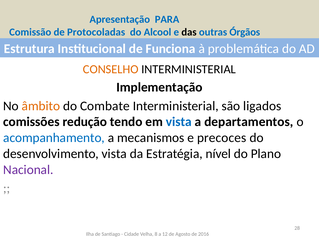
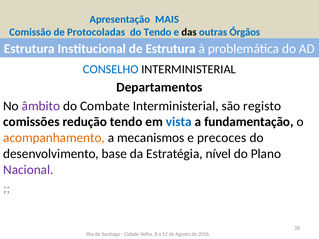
PARA: PARA -> MAIS
do Alcool: Alcool -> Tendo
de Funciona: Funciona -> Estrutura
CONSELHO colour: orange -> blue
Implementação: Implementação -> Departamentos
âmbito colour: orange -> purple
ligados: ligados -> registo
departamentos: departamentos -> fundamentação
acompanhamento colour: blue -> orange
desenvolvimento vista: vista -> base
